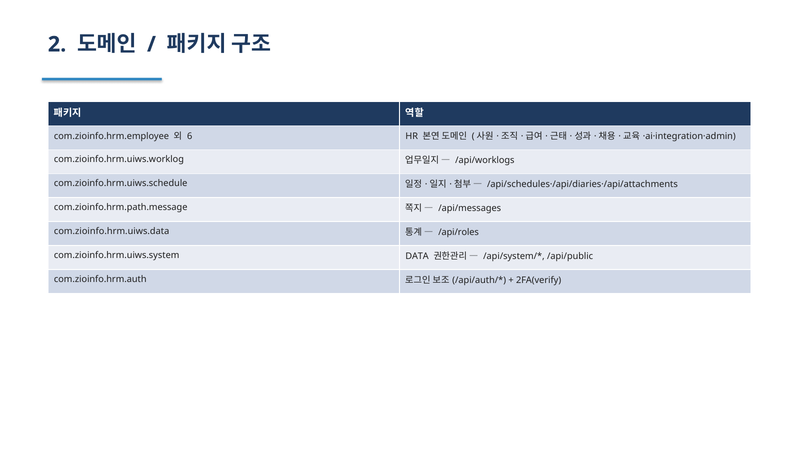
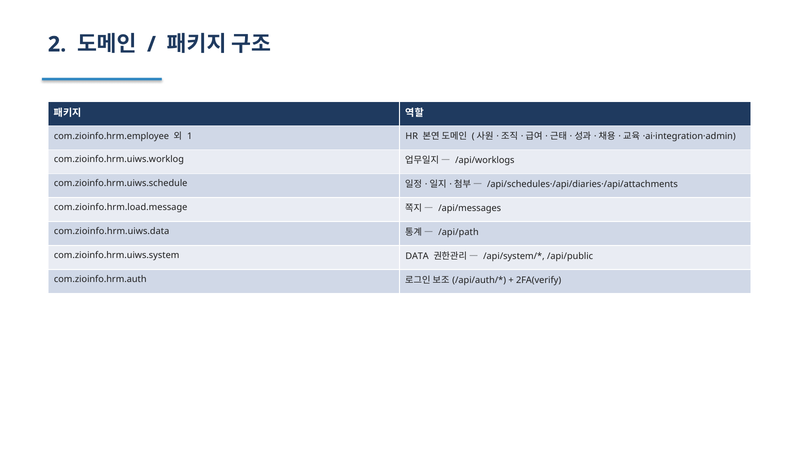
6: 6 -> 1
com.zioinfo.hrm.path.message: com.zioinfo.hrm.path.message -> com.zioinfo.hrm.load.message
/api/roles: /api/roles -> /api/path
